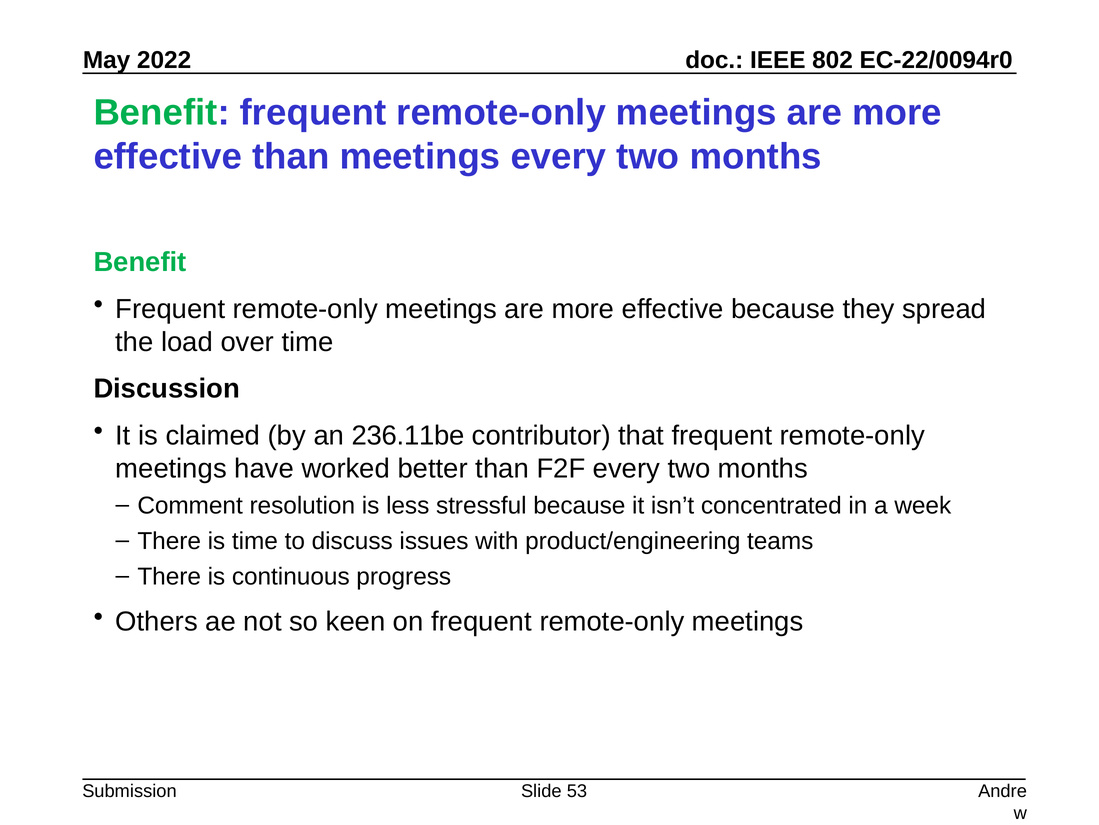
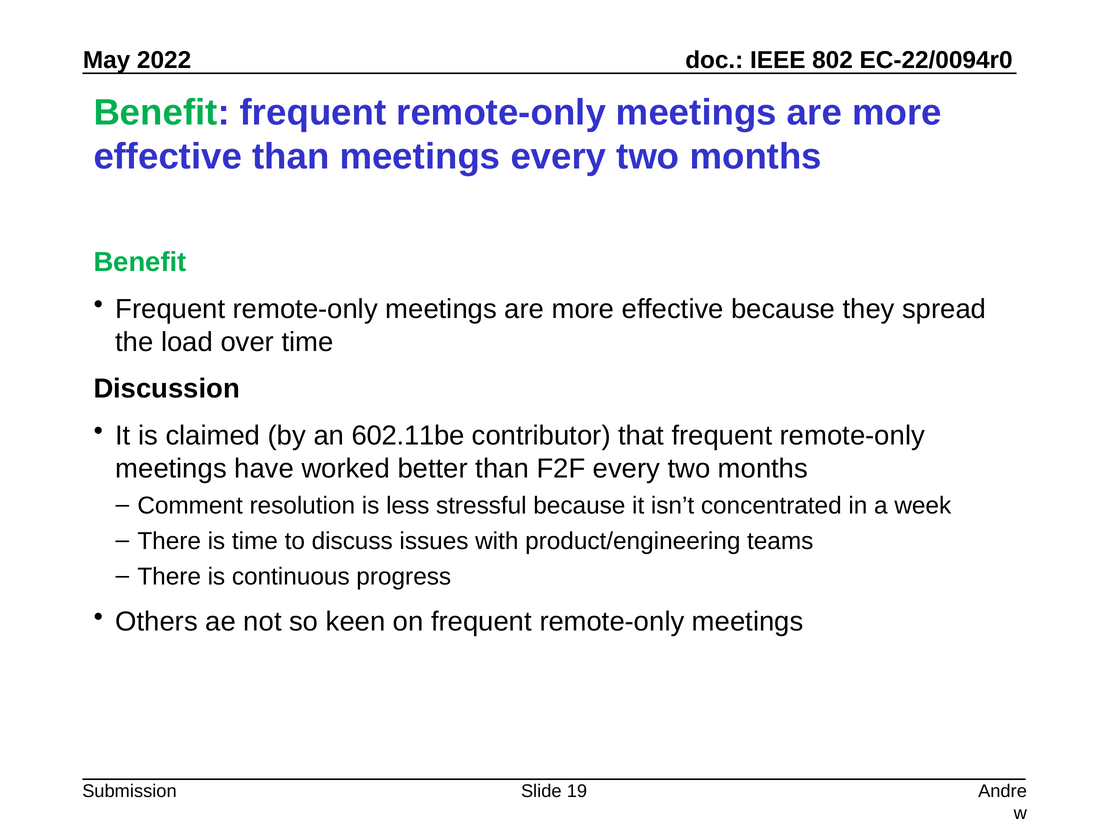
236.11be: 236.11be -> 602.11be
53: 53 -> 19
